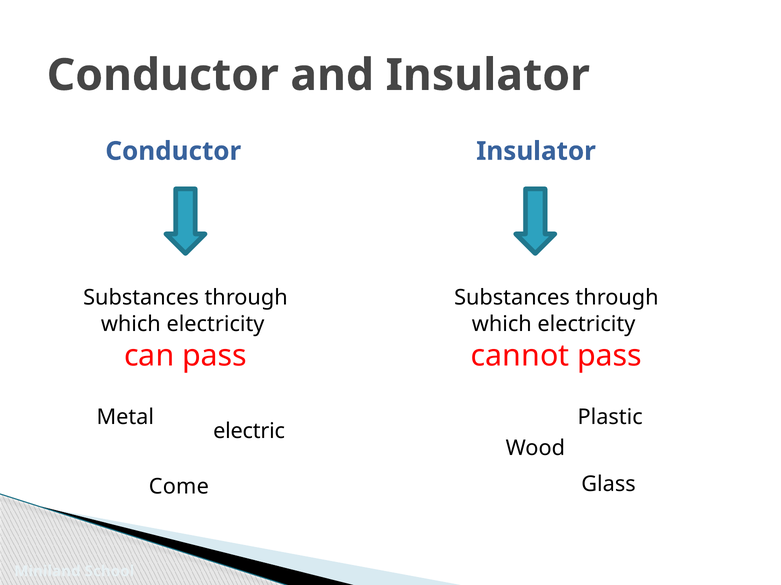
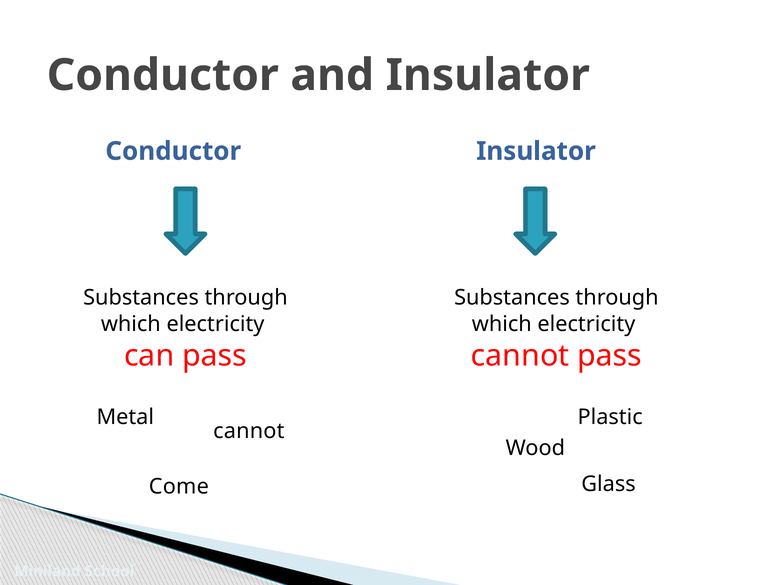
electric at (249, 432): electric -> cannot
